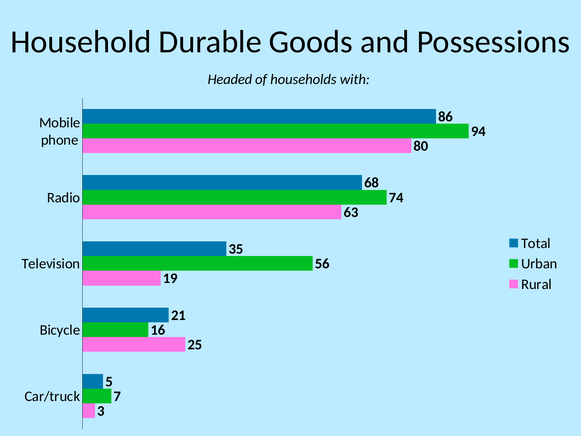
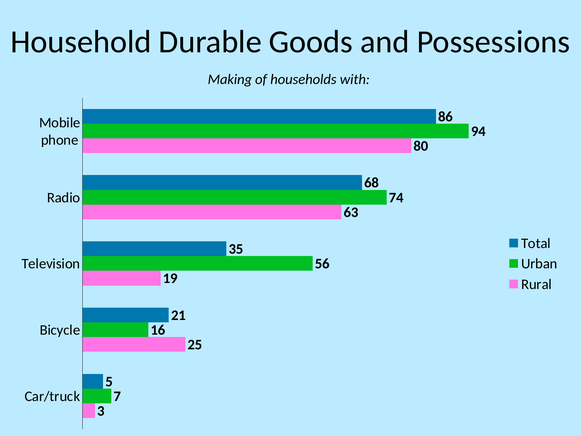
Headed: Headed -> Making
